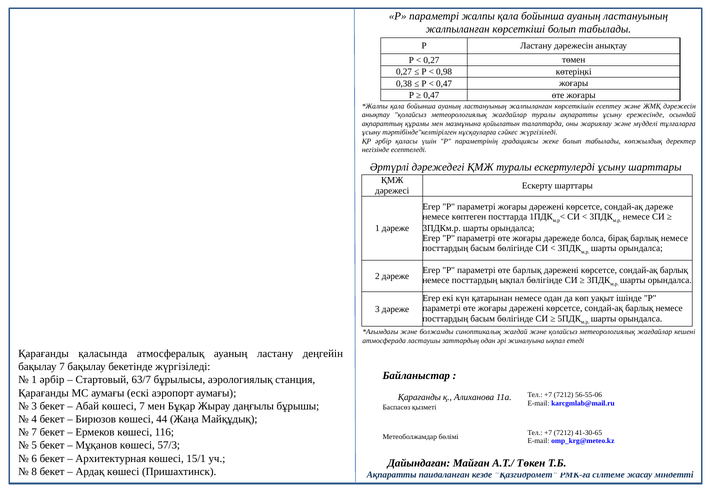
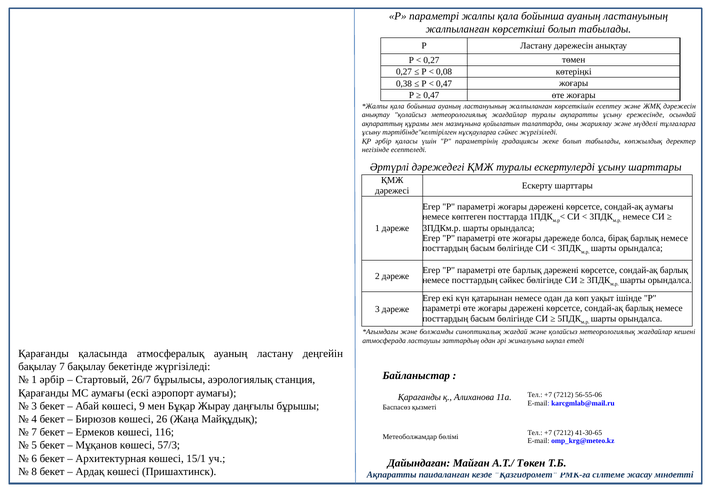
0,98: 0,98 -> 0,08
сондай-ақ дәреже: дәреже -> аумағы
посттардың ықпал: ықпал -> сәйкес
63/7: 63/7 -> 26/7
көшесі 7: 7 -> 9
44: 44 -> 26
